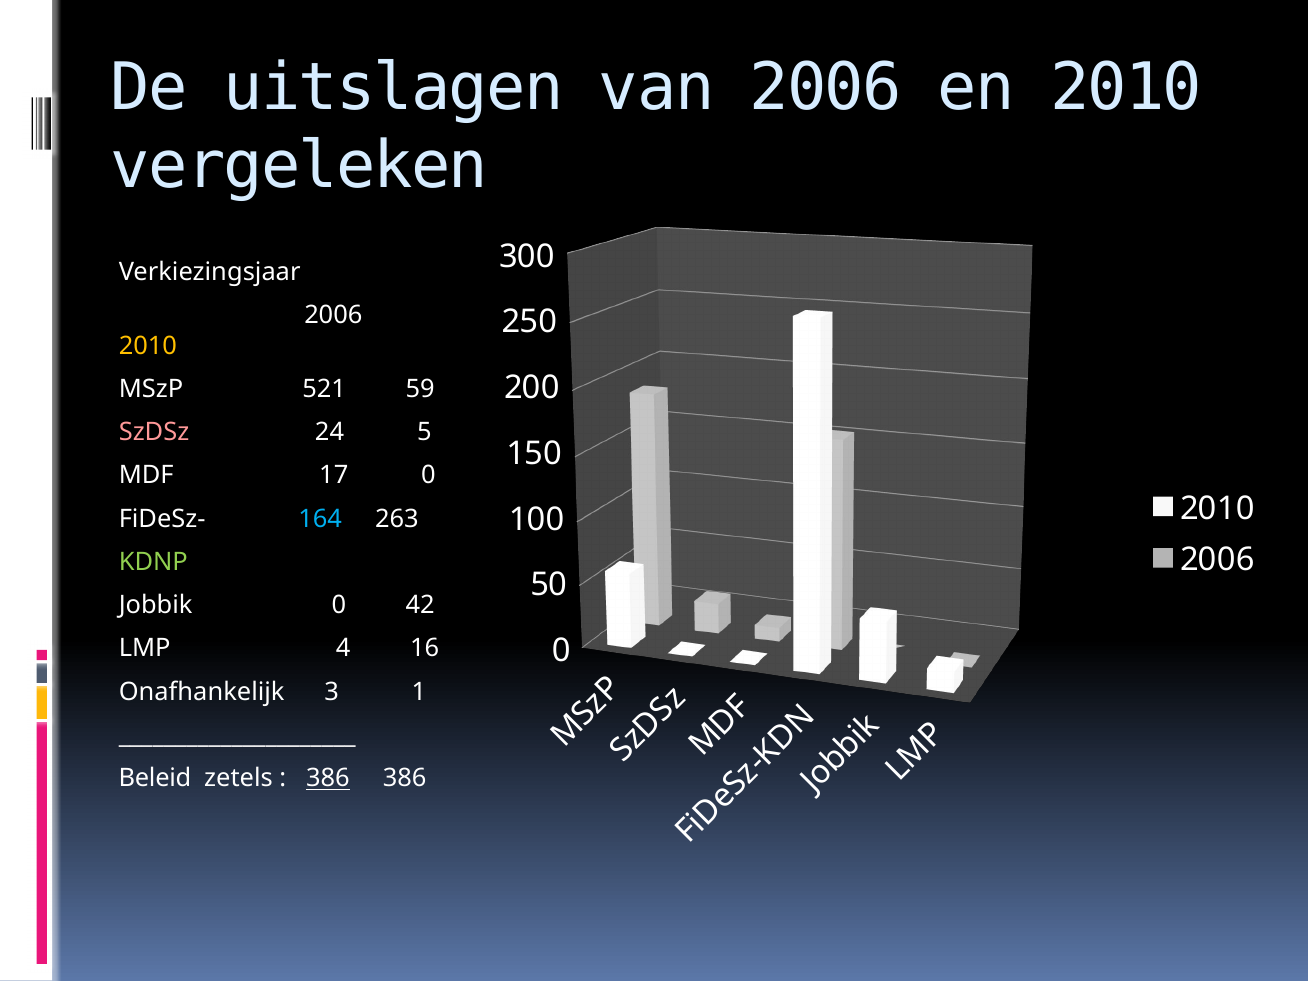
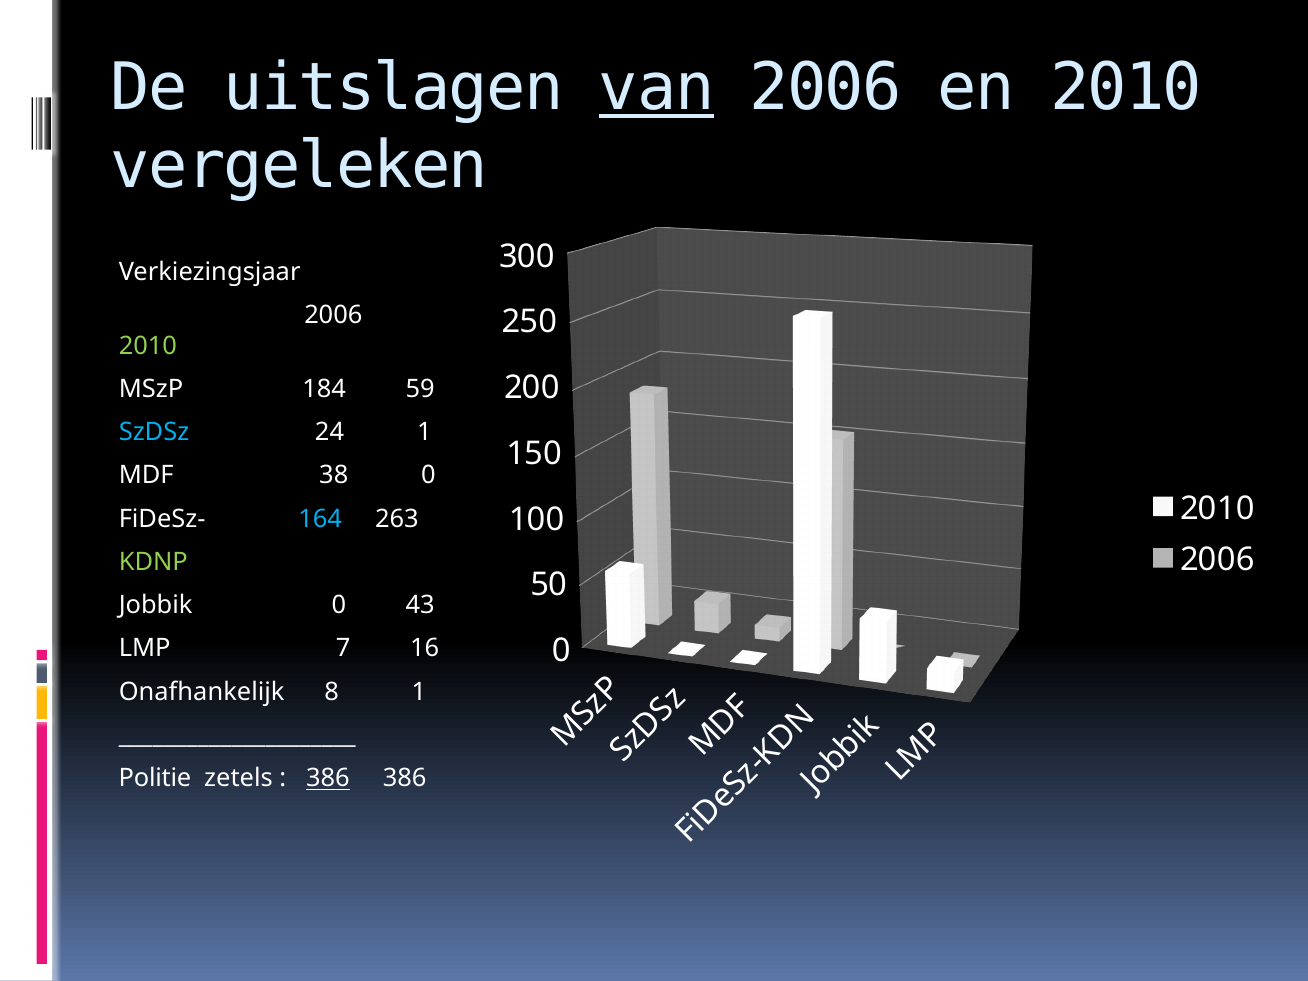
van underline: none -> present
2010 at (148, 346) colour: yellow -> light green
521: 521 -> 184
SzDSz colour: pink -> light blue
24 5: 5 -> 1
17: 17 -> 38
42: 42 -> 43
4: 4 -> 7
3: 3 -> 8
Beleid: Beleid -> Politie
